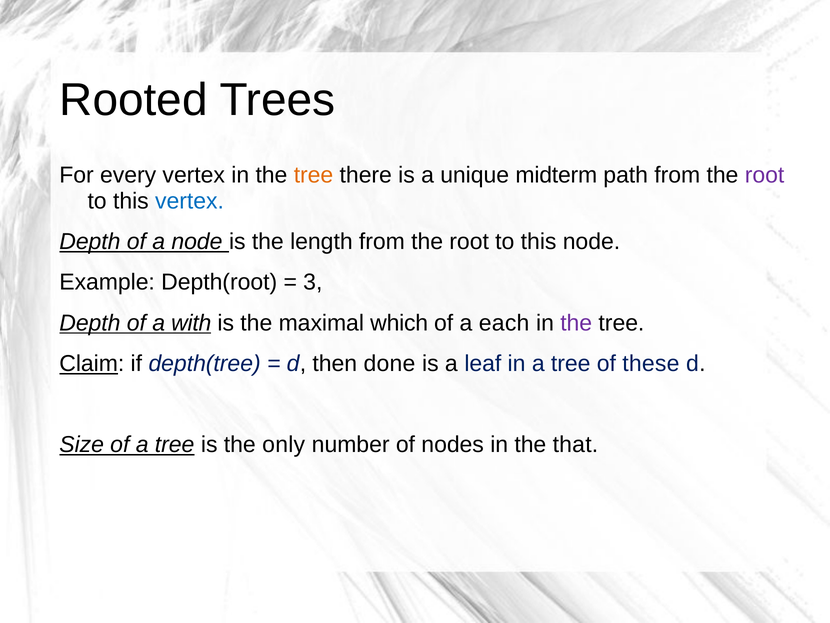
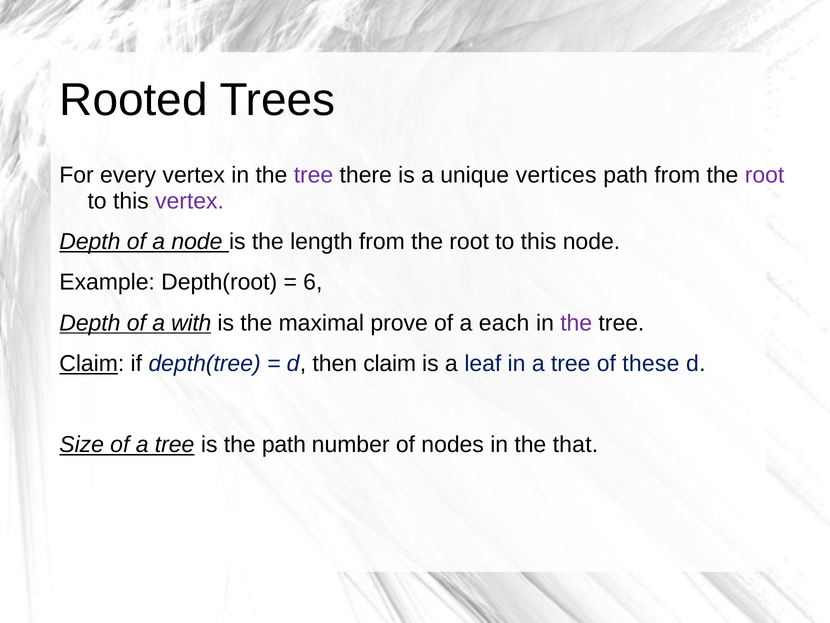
tree at (314, 175) colour: orange -> purple
midterm: midterm -> vertices
vertex at (189, 201) colour: blue -> purple
3: 3 -> 6
which: which -> prove
then done: done -> claim
the only: only -> path
